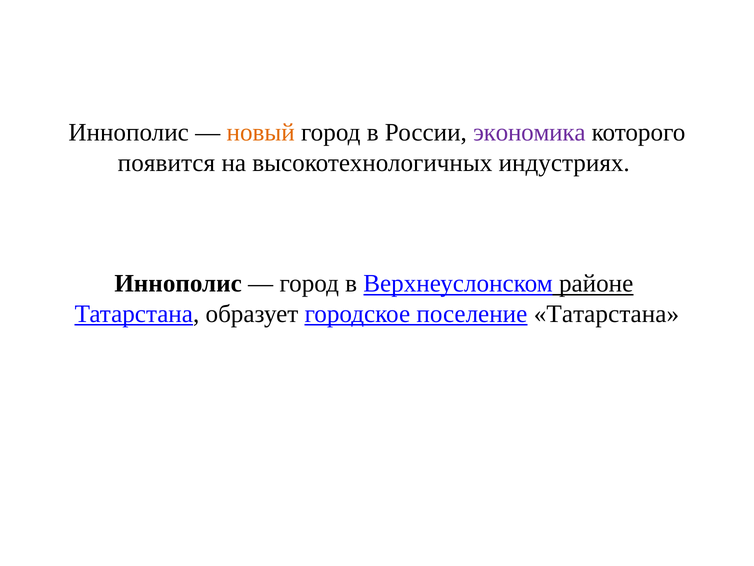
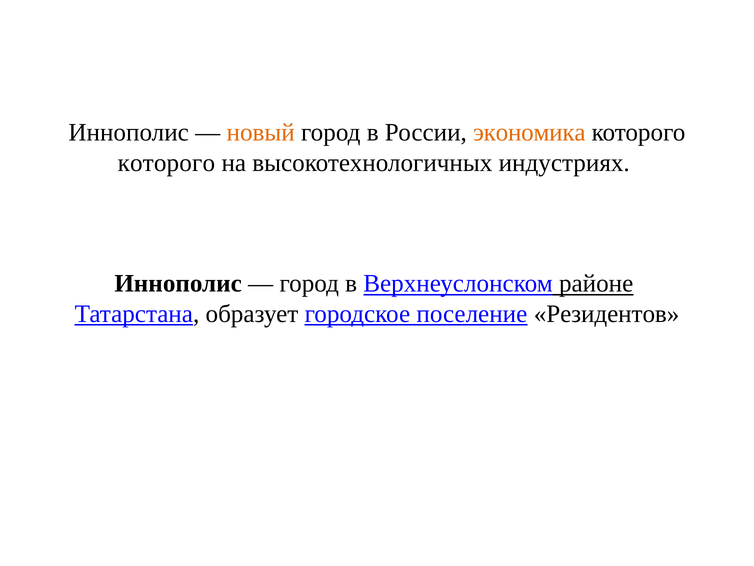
экономика colour: purple -> orange
появится at (166, 163): появится -> которого
поселение Татарстана: Татарстана -> Резидентов
